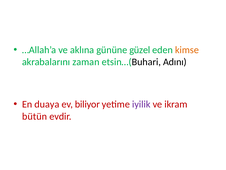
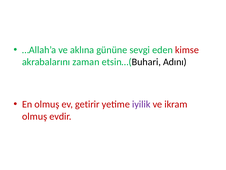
güzel: güzel -> sevgi
kimse colour: orange -> red
En duaya: duaya -> olmuş
biliyor: biliyor -> getirir
bütün at (35, 116): bütün -> olmuş
